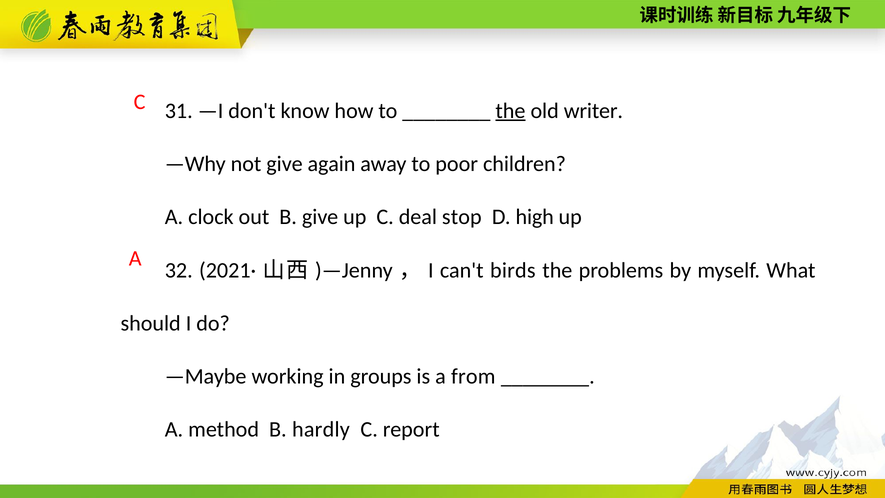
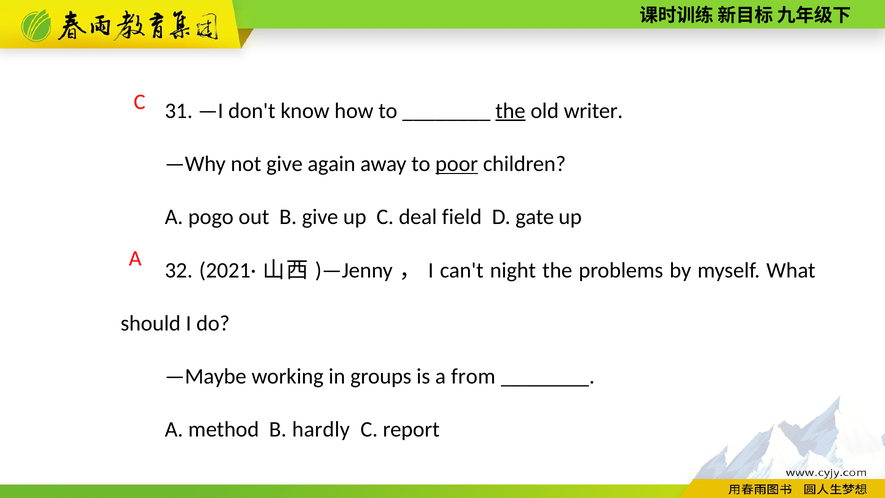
poor underline: none -> present
clock: clock -> pogo
stop: stop -> field
high: high -> gate
birds: birds -> night
